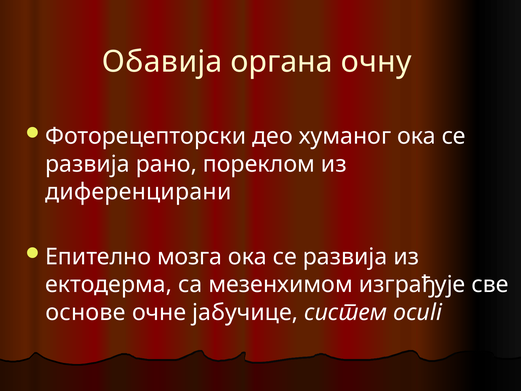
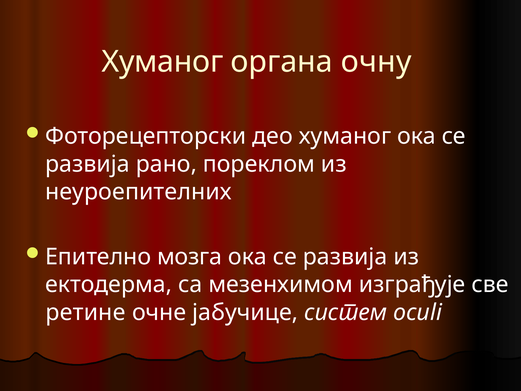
Обавија at (162, 62): Обавија -> Хуманог
диференцирани: диференцирани -> неуроепителних
основе: основе -> ретине
